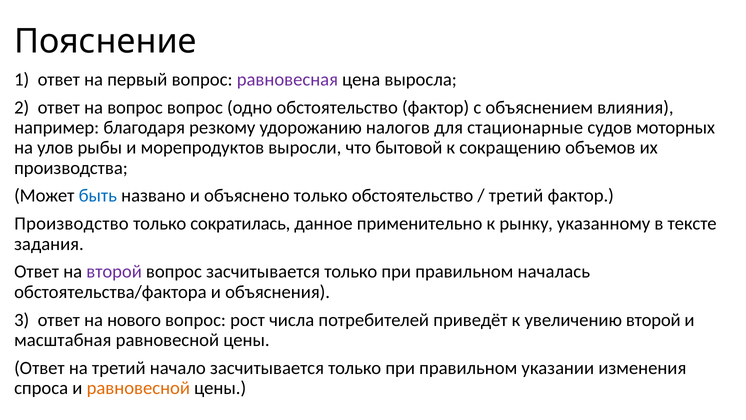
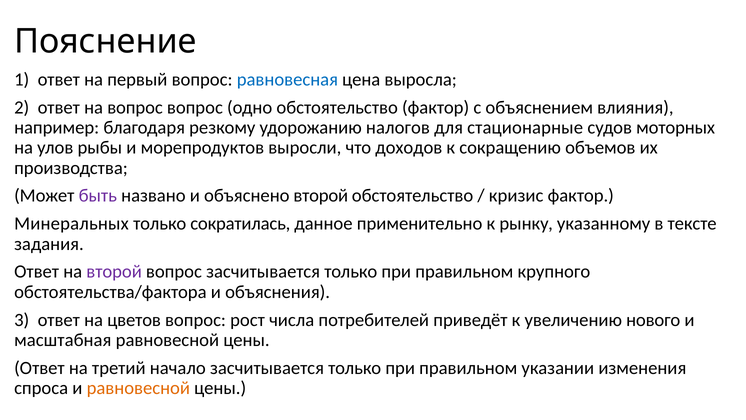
равновесная colour: purple -> blue
бытовой: бытовой -> доходов
быть colour: blue -> purple
объяснено только: только -> второй
третий at (516, 196): третий -> кризис
Производство: Производство -> Минеральных
началась: началась -> крупного
нового: нового -> цветов
увеличению второй: второй -> нового
